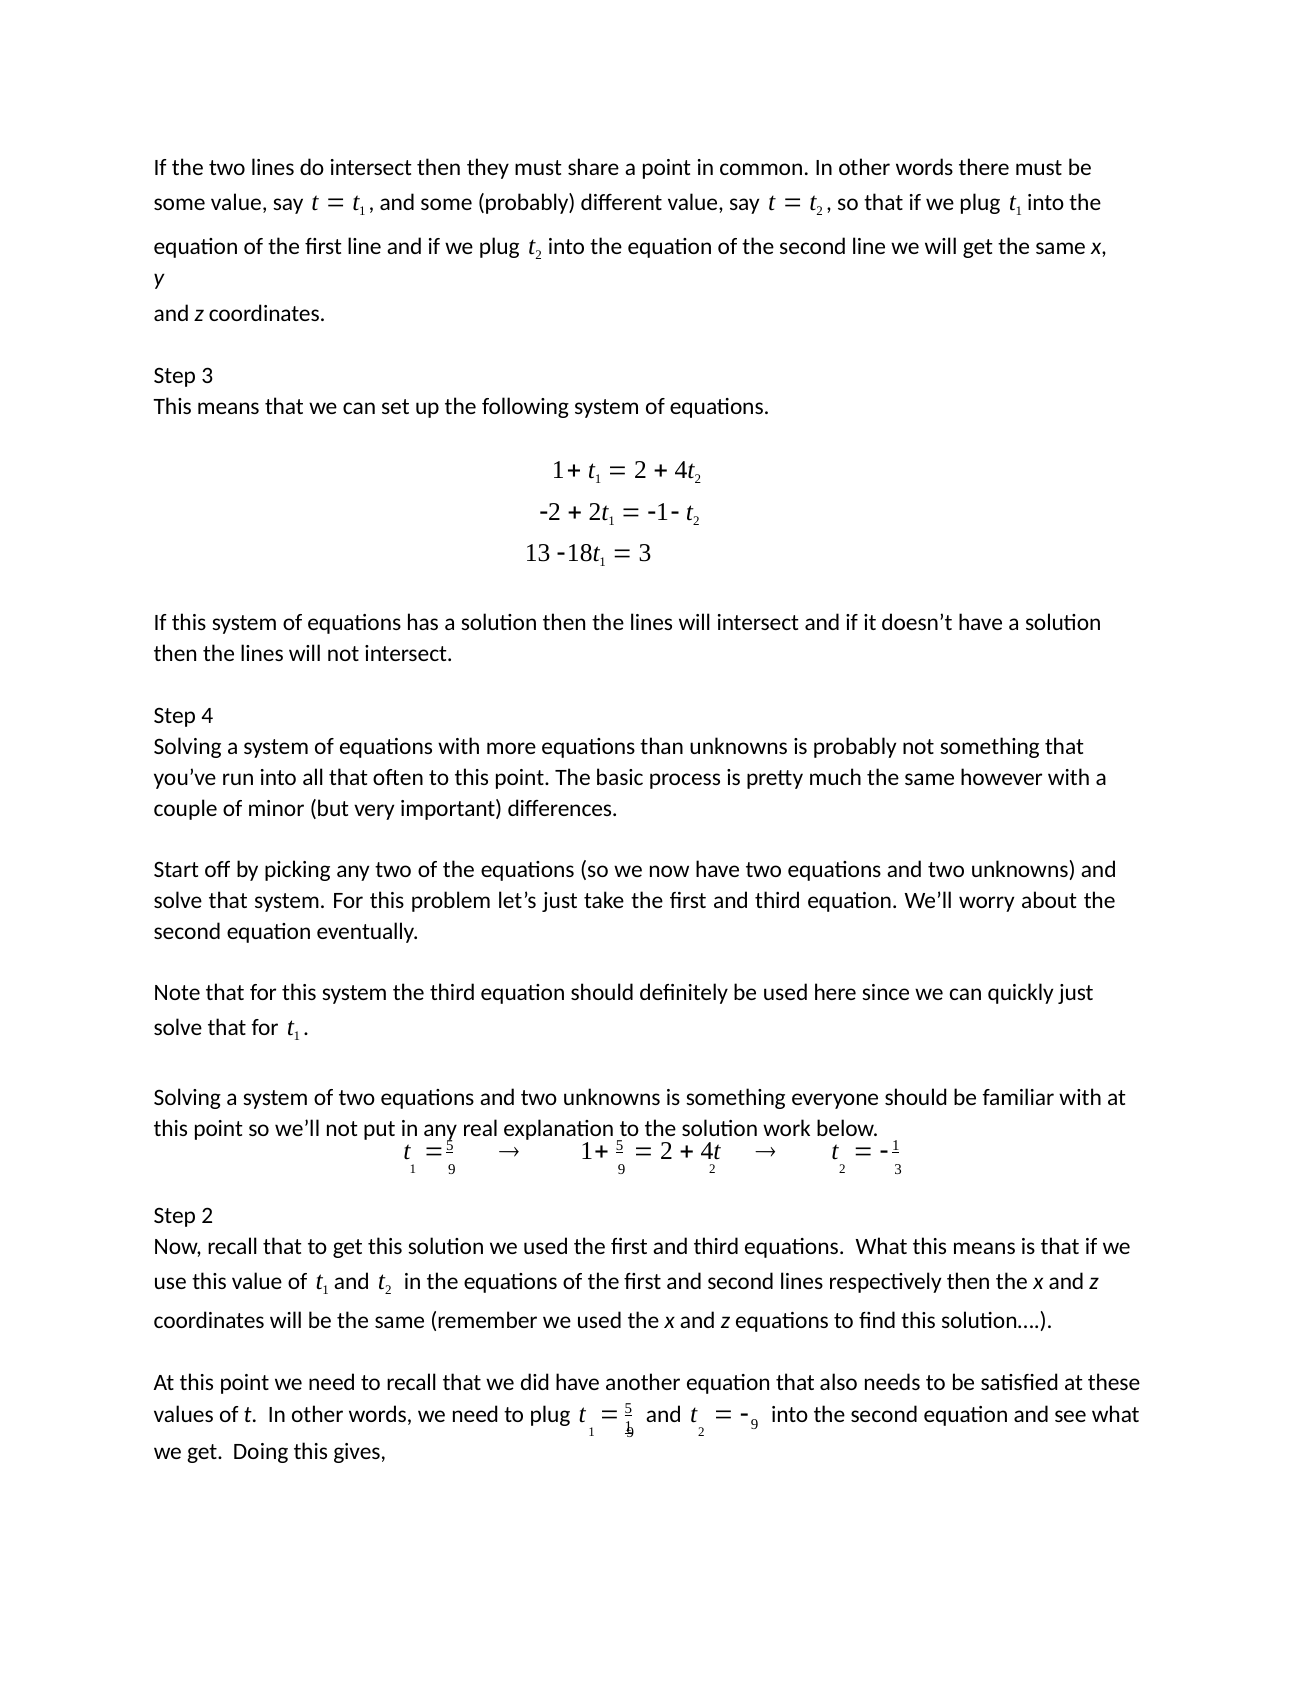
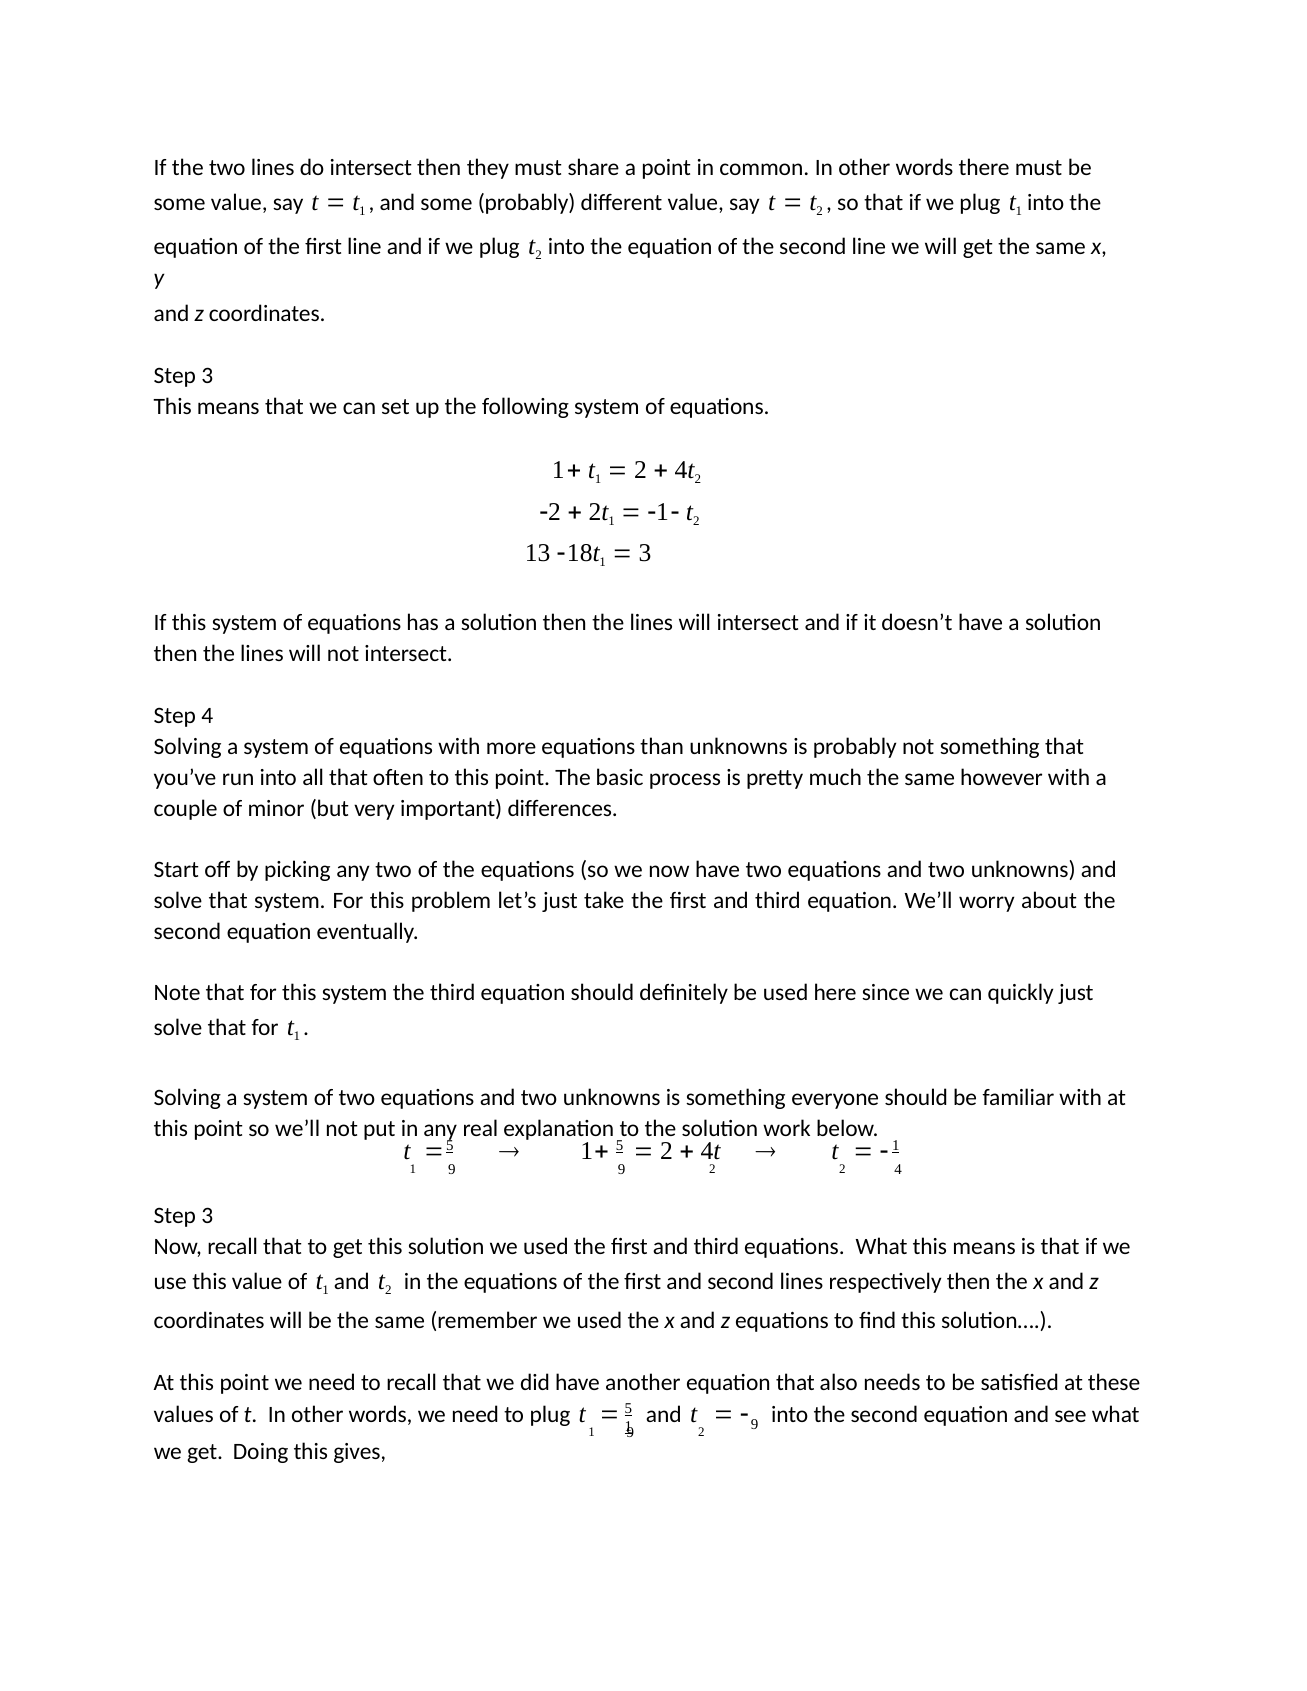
2 3: 3 -> 4
2 at (207, 1216): 2 -> 3
